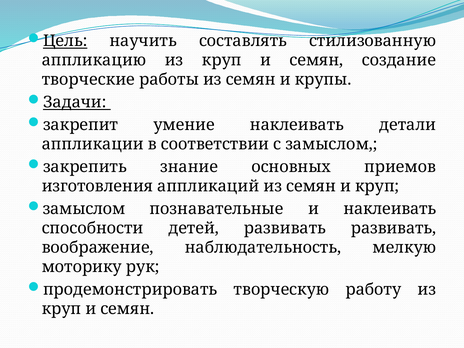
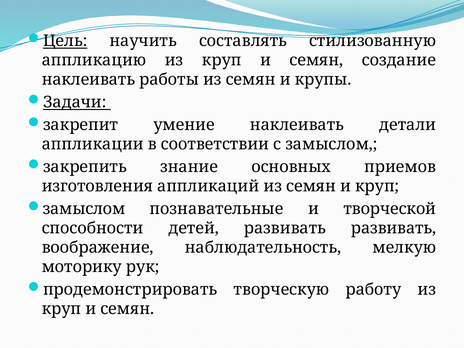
творческие at (88, 80): творческие -> наклеивать
и наклеивать: наклеивать -> творческой
